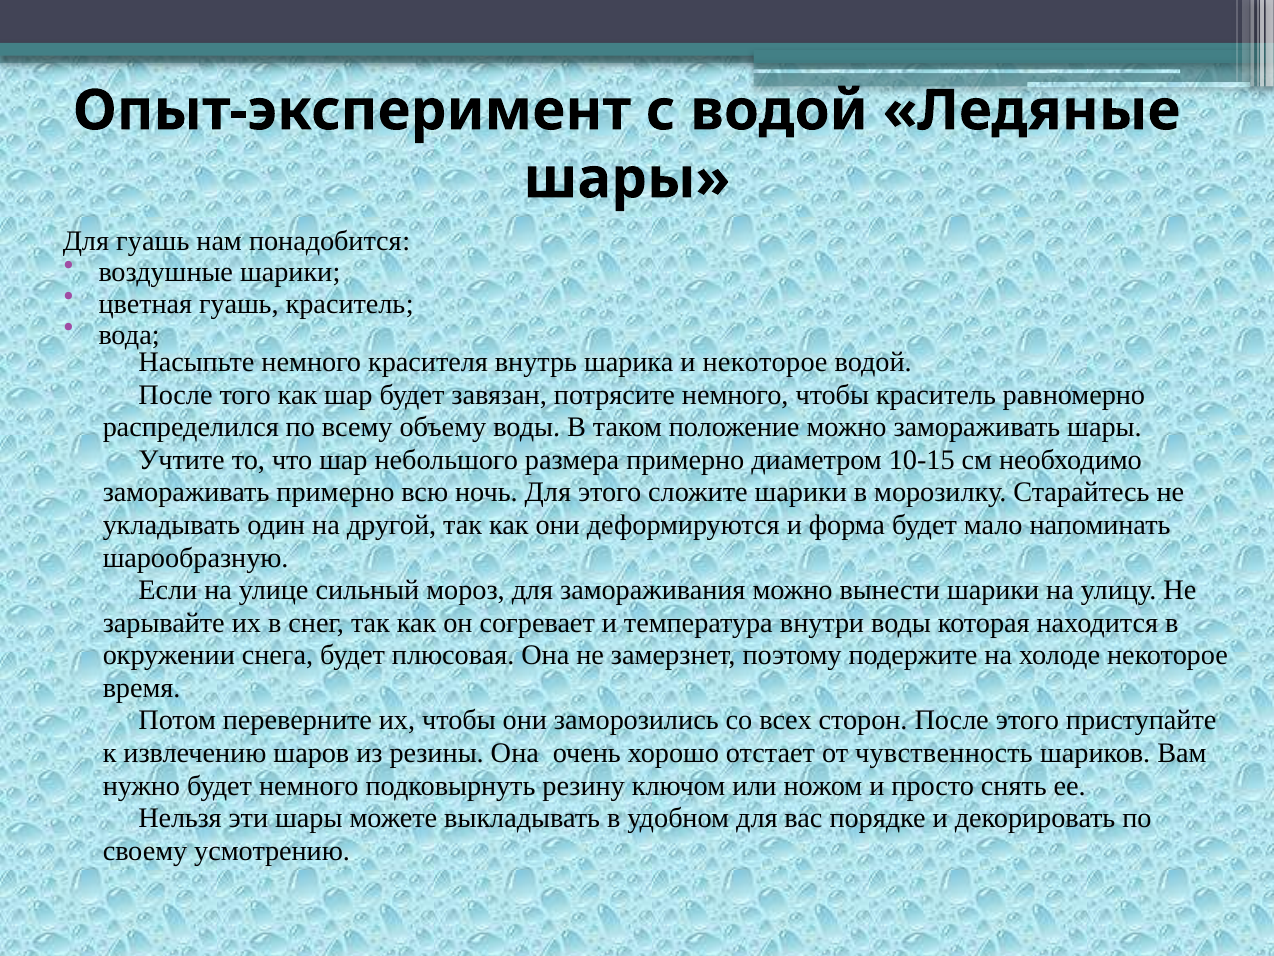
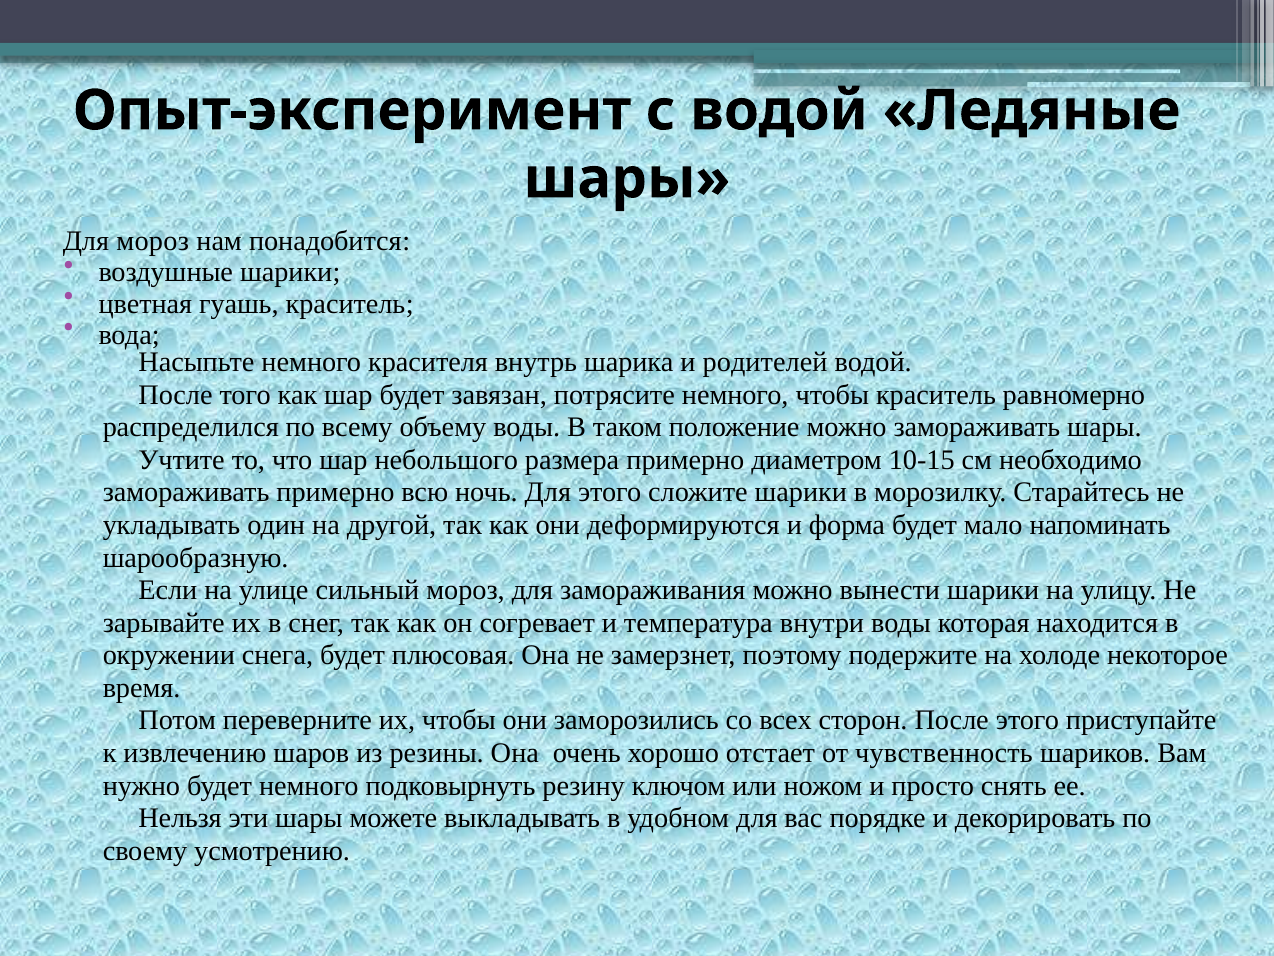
Для гуашь: гуашь -> мороз
и некоторое: некоторое -> родителей
